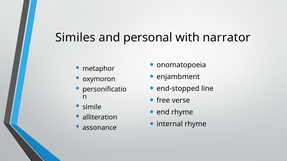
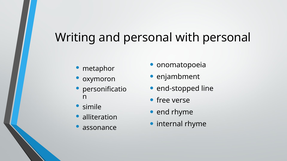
Similes: Similes -> Writing
with narrator: narrator -> personal
